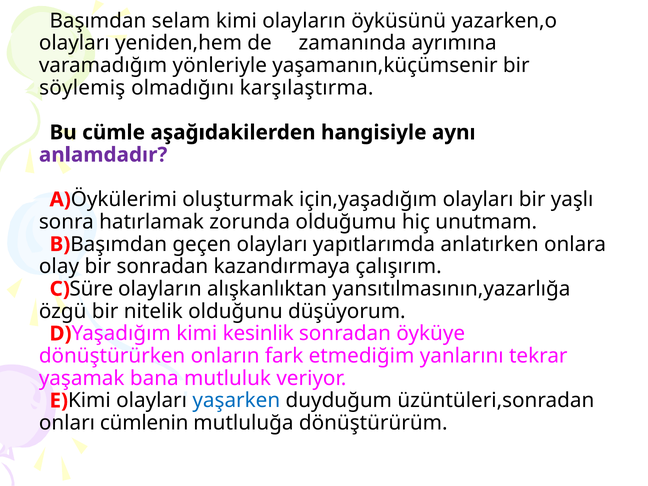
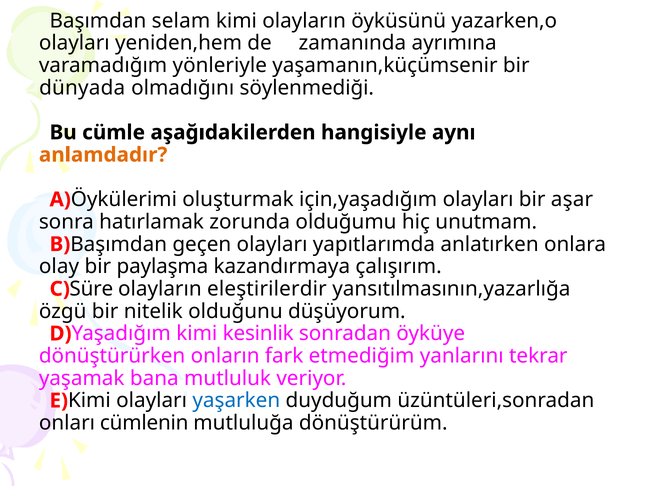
söylemiş: söylemiş -> dünyada
karşılaştırma: karşılaştırma -> söylenmediği
anlamdadır colour: purple -> orange
yaşlı: yaşlı -> aşar
bir sonradan: sonradan -> paylaşma
alışkanlıktan: alışkanlıktan -> eleştirilerdir
